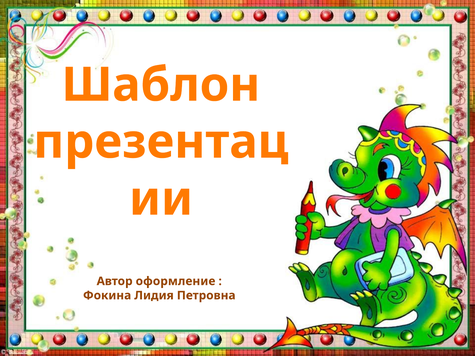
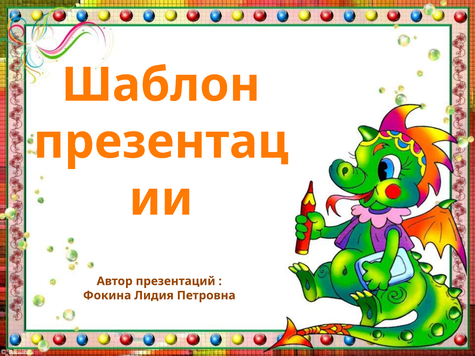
оформление: оформление -> презентаций
